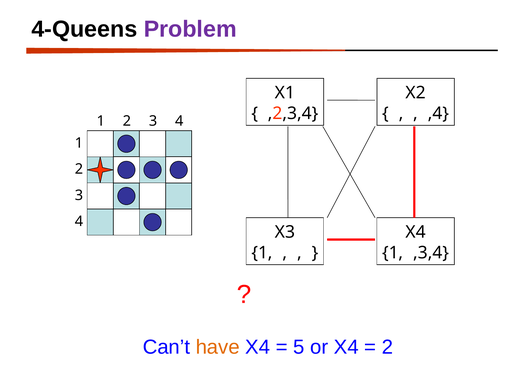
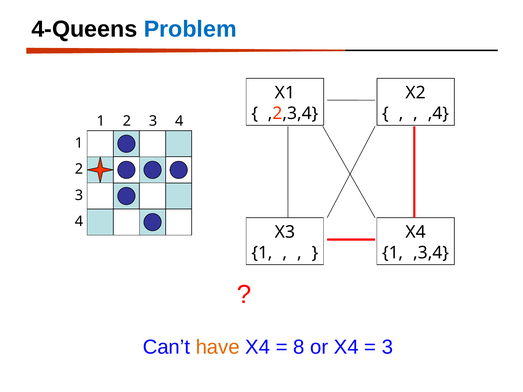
Problem colour: purple -> blue
5: 5 -> 8
2 at (387, 347): 2 -> 3
